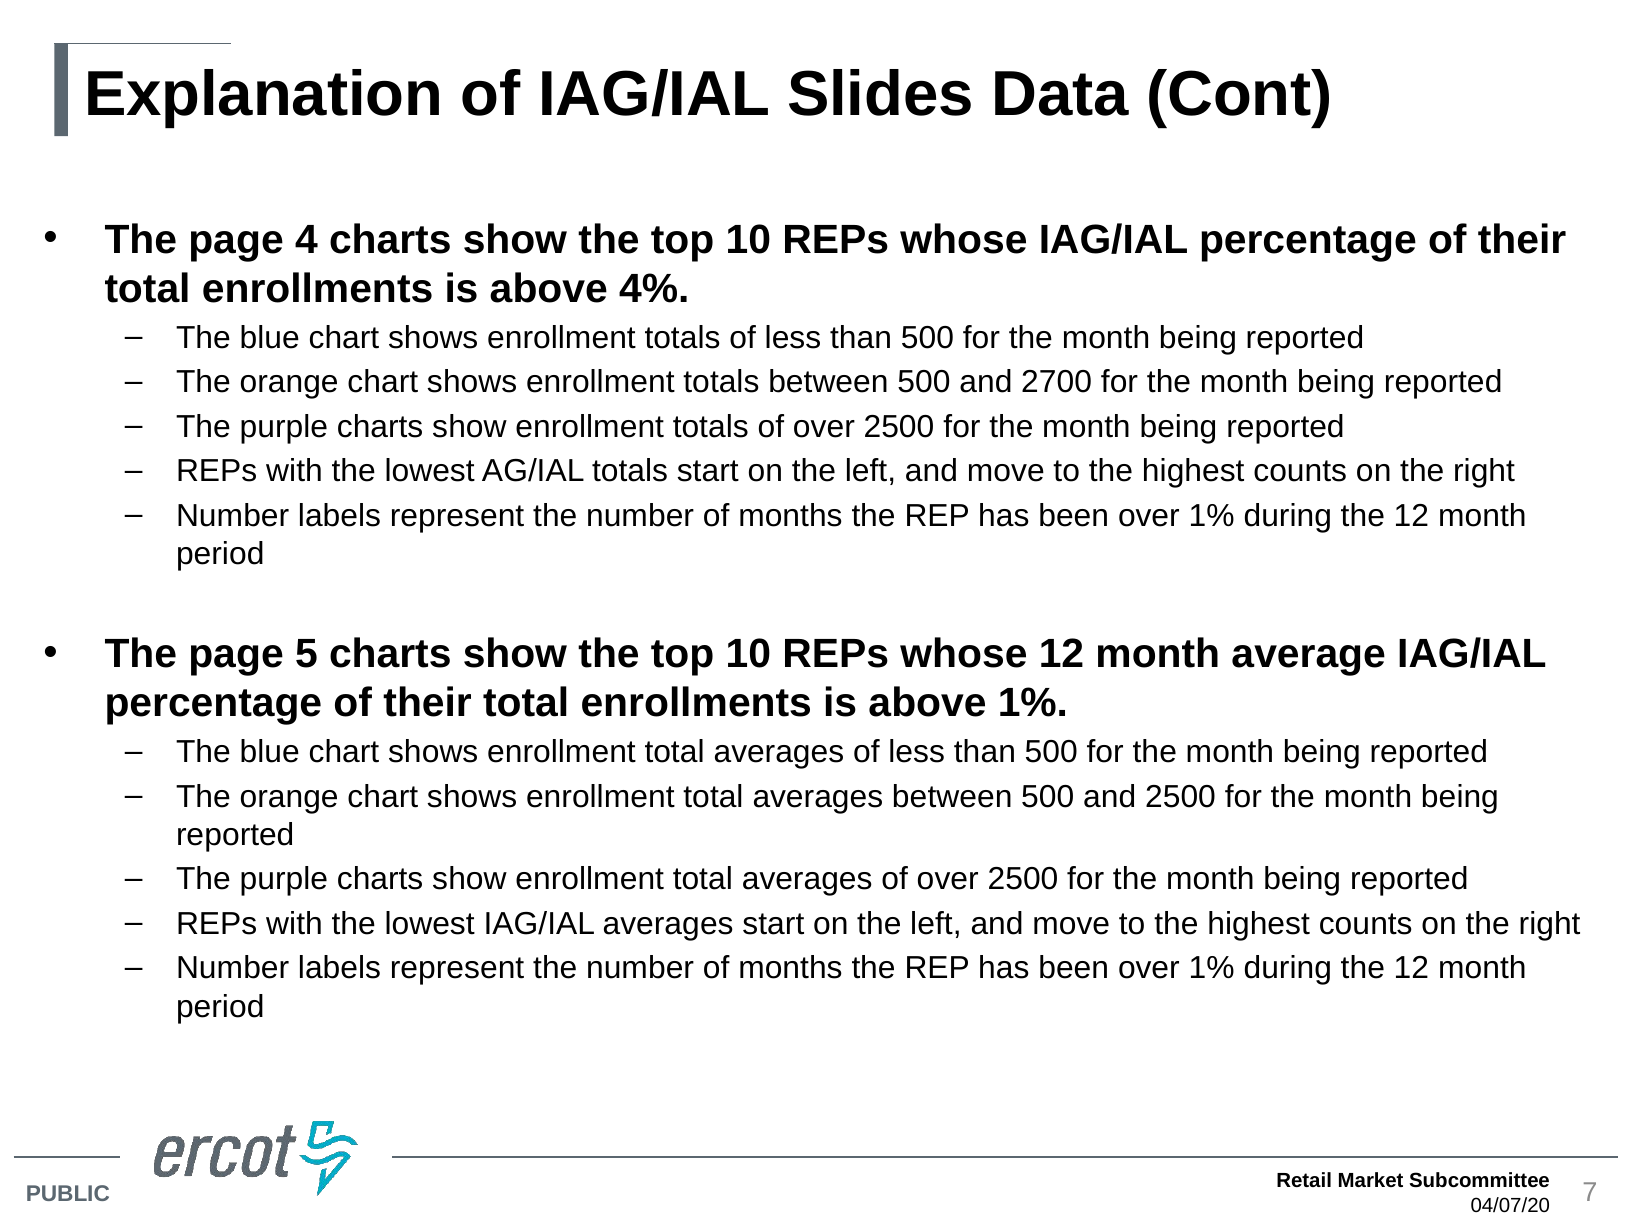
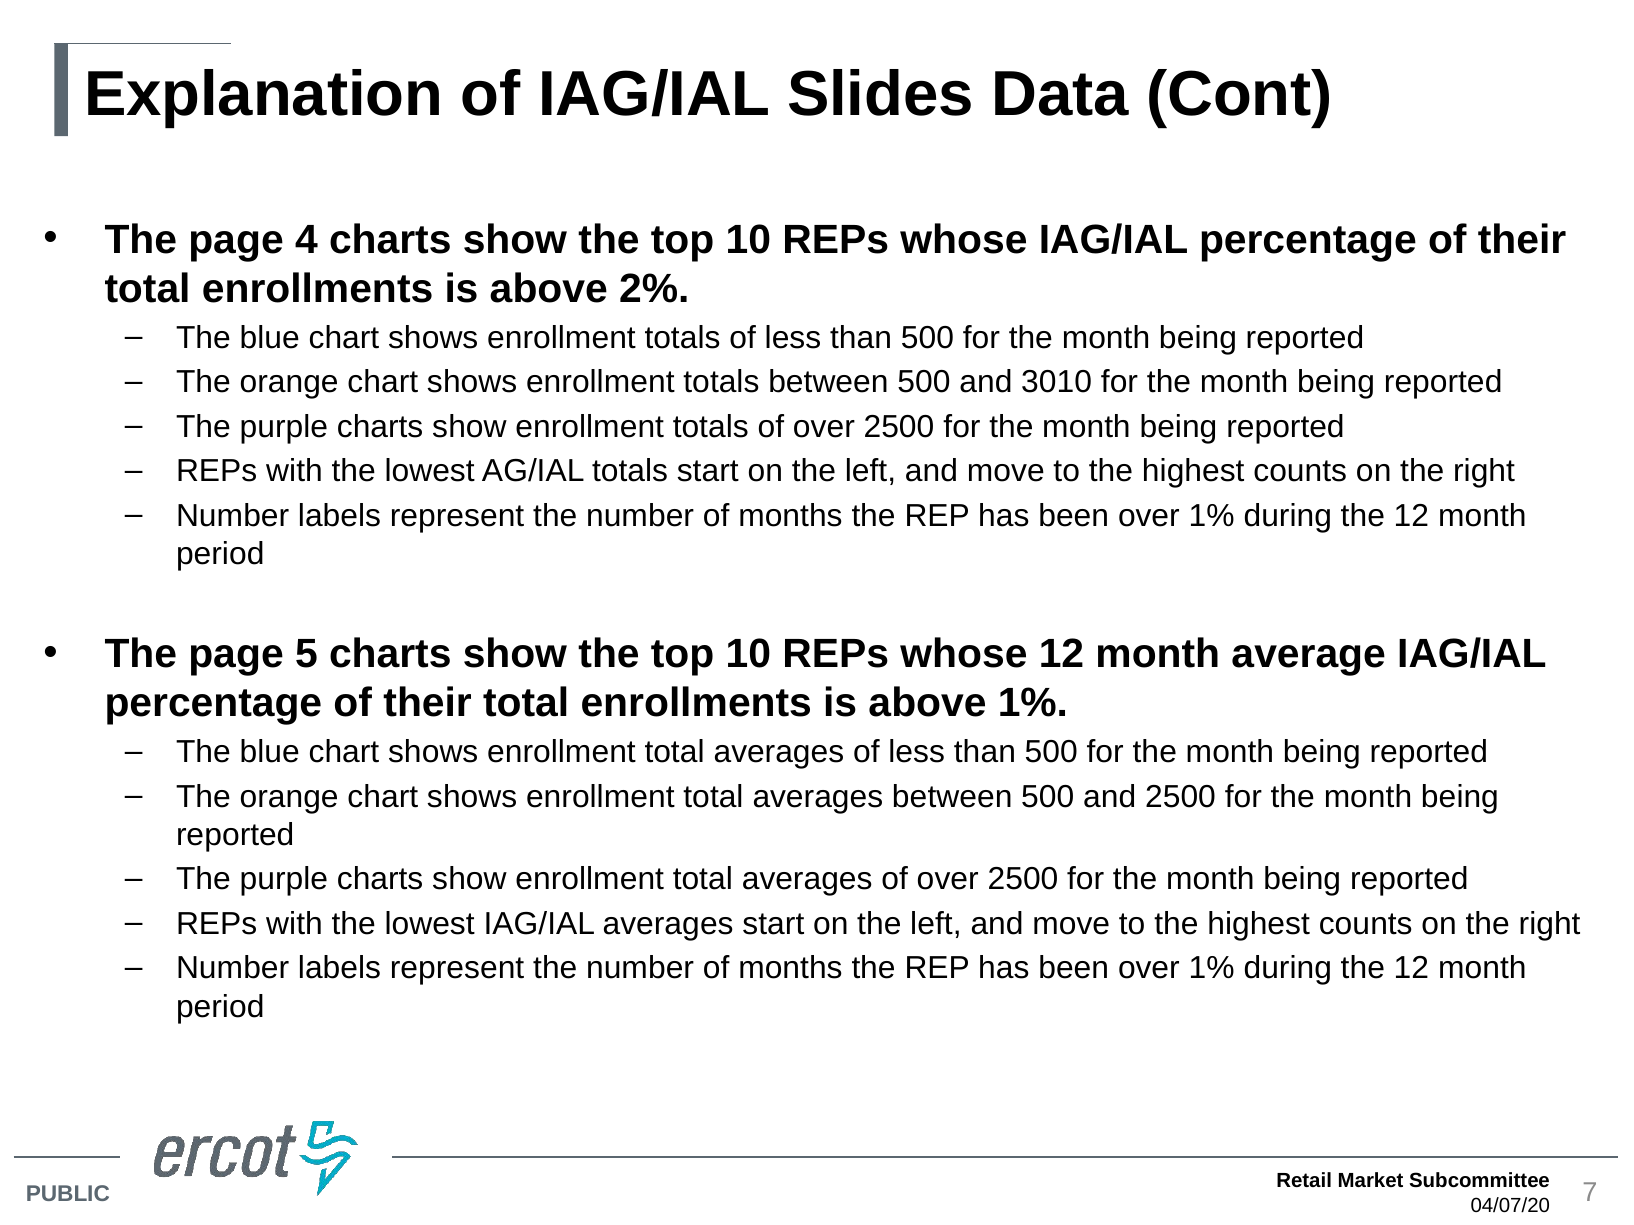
4%: 4% -> 2%
2700: 2700 -> 3010
